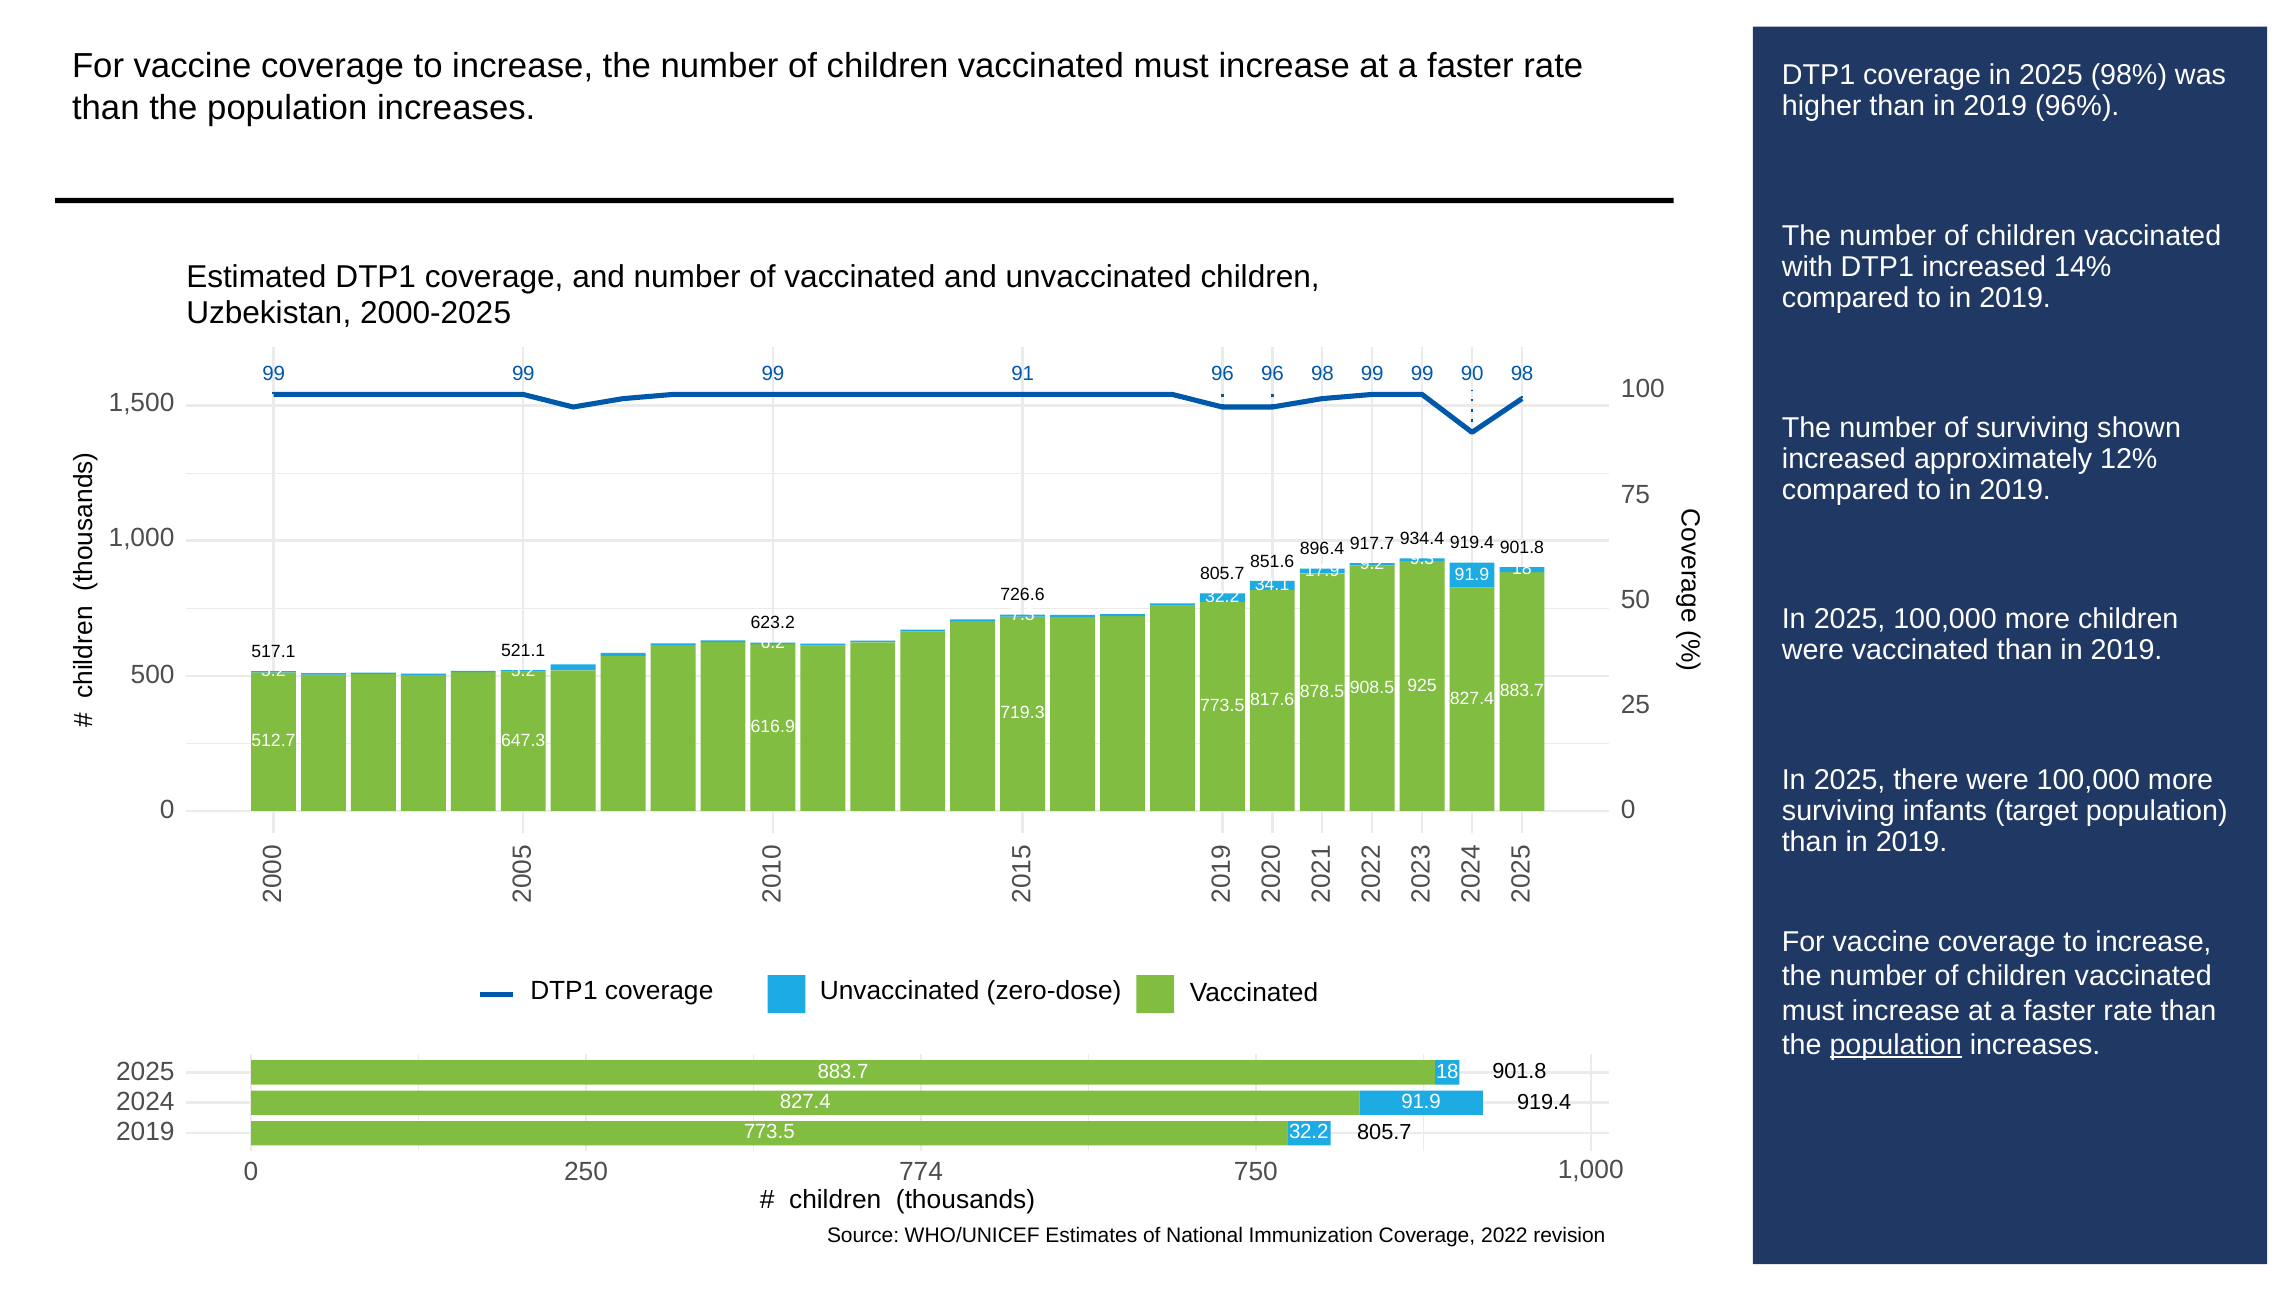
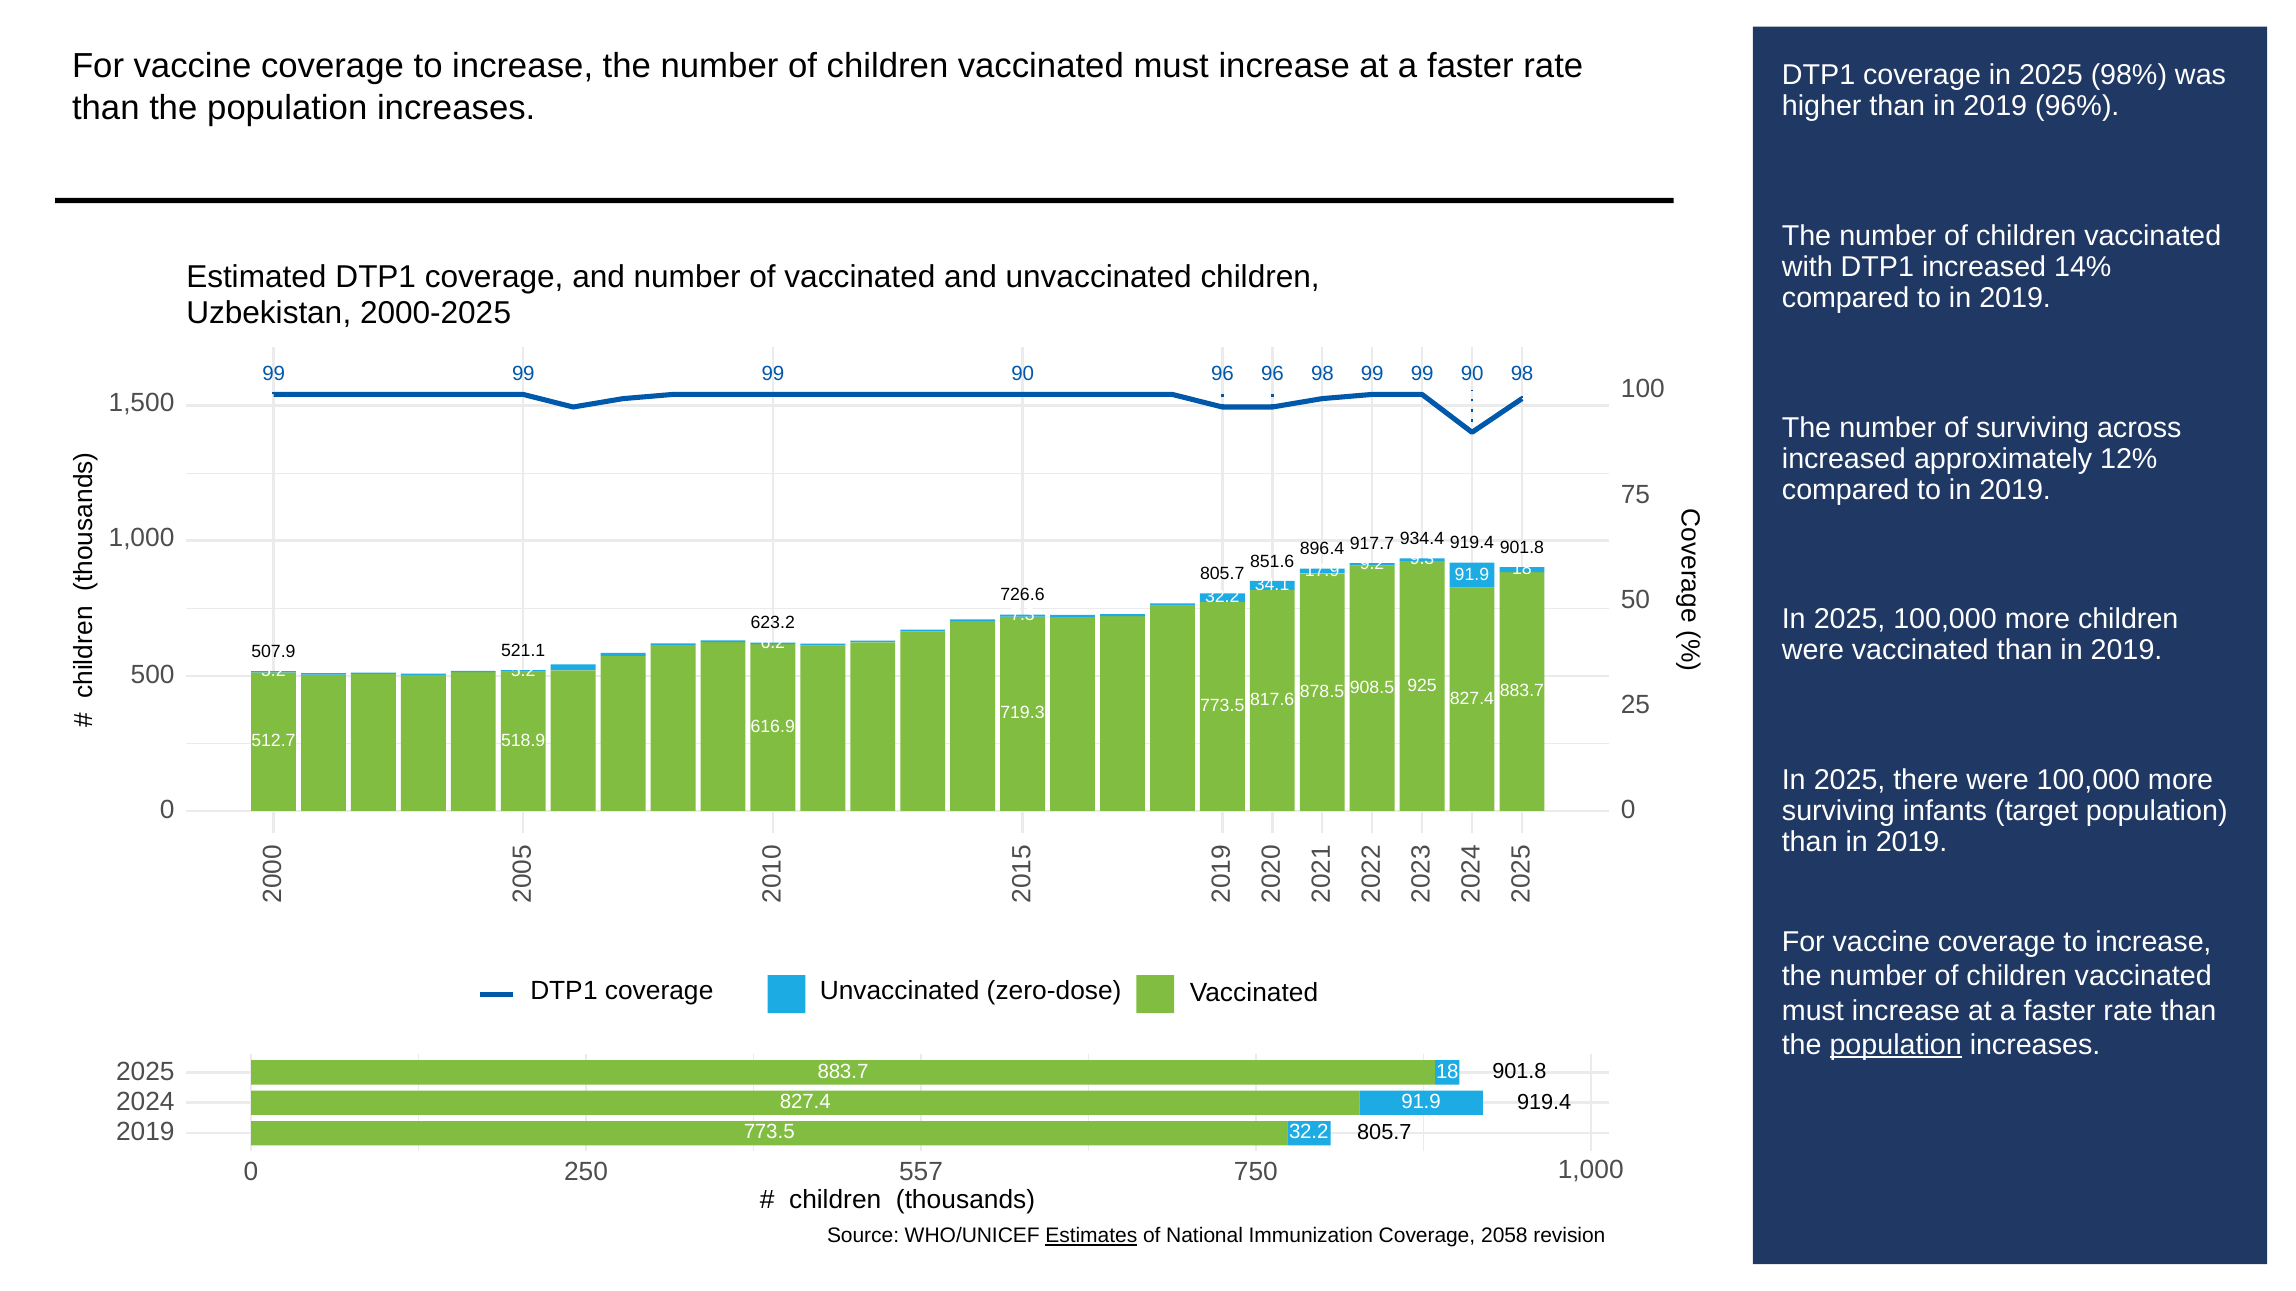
99 99 99 91: 91 -> 90
shown: shown -> across
517.1: 517.1 -> 507.9
647.3: 647.3 -> 518.9
774: 774 -> 557
Estimates underline: none -> present
2022: 2022 -> 2058
